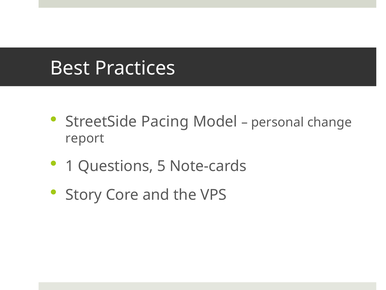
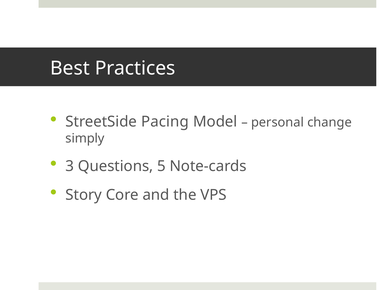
report: report -> simply
1: 1 -> 3
